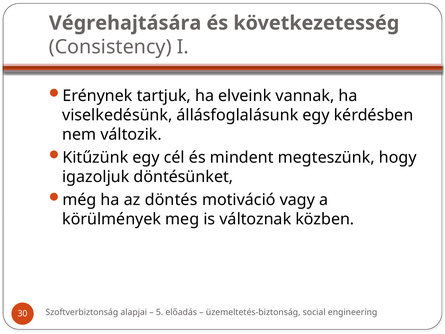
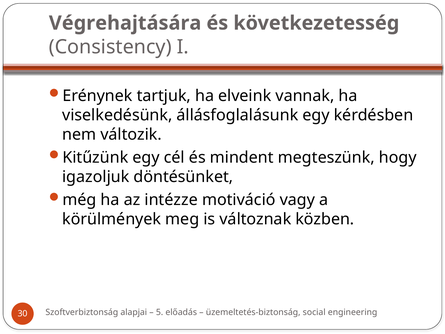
döntés: döntés -> intézze
